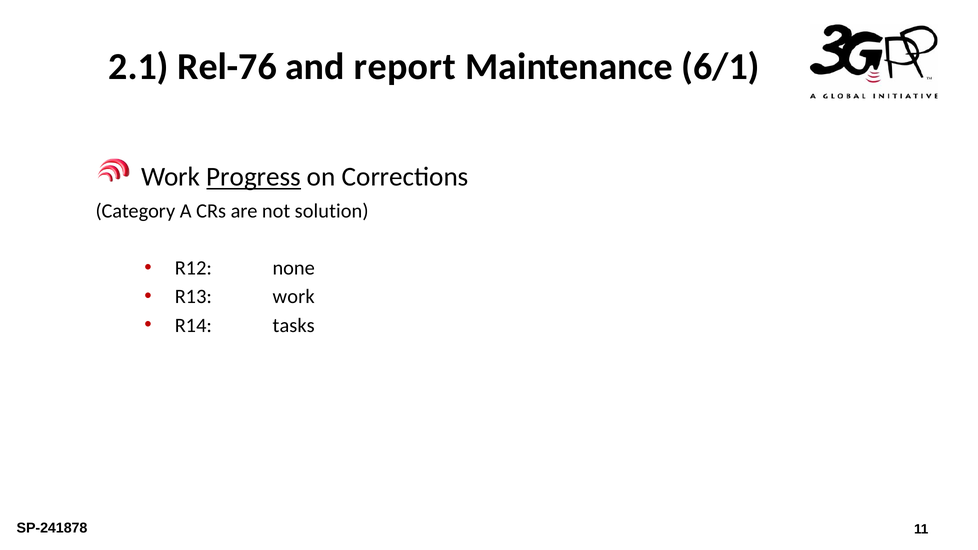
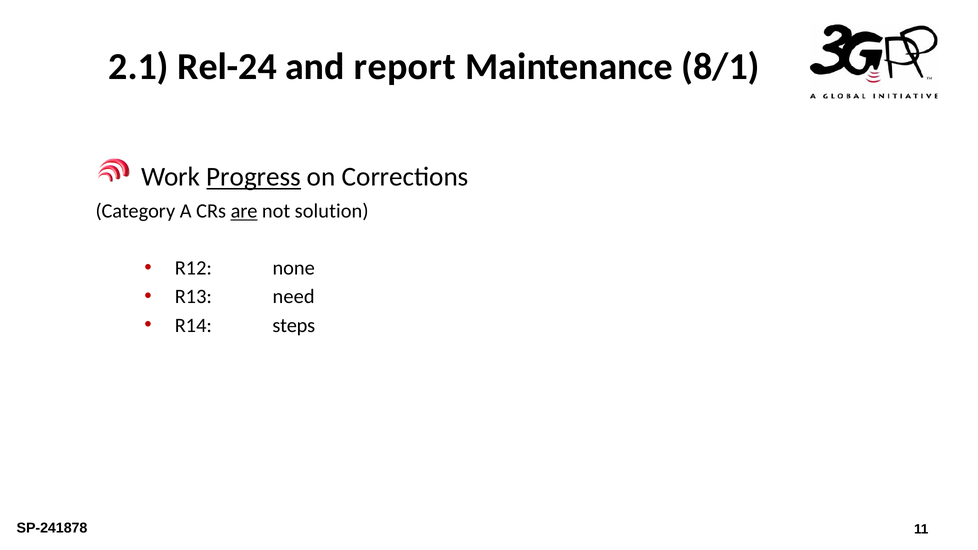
Rel-76: Rel-76 -> Rel-24
6/1: 6/1 -> 8/1
are underline: none -> present
R13 work: work -> need
tasks: tasks -> steps
